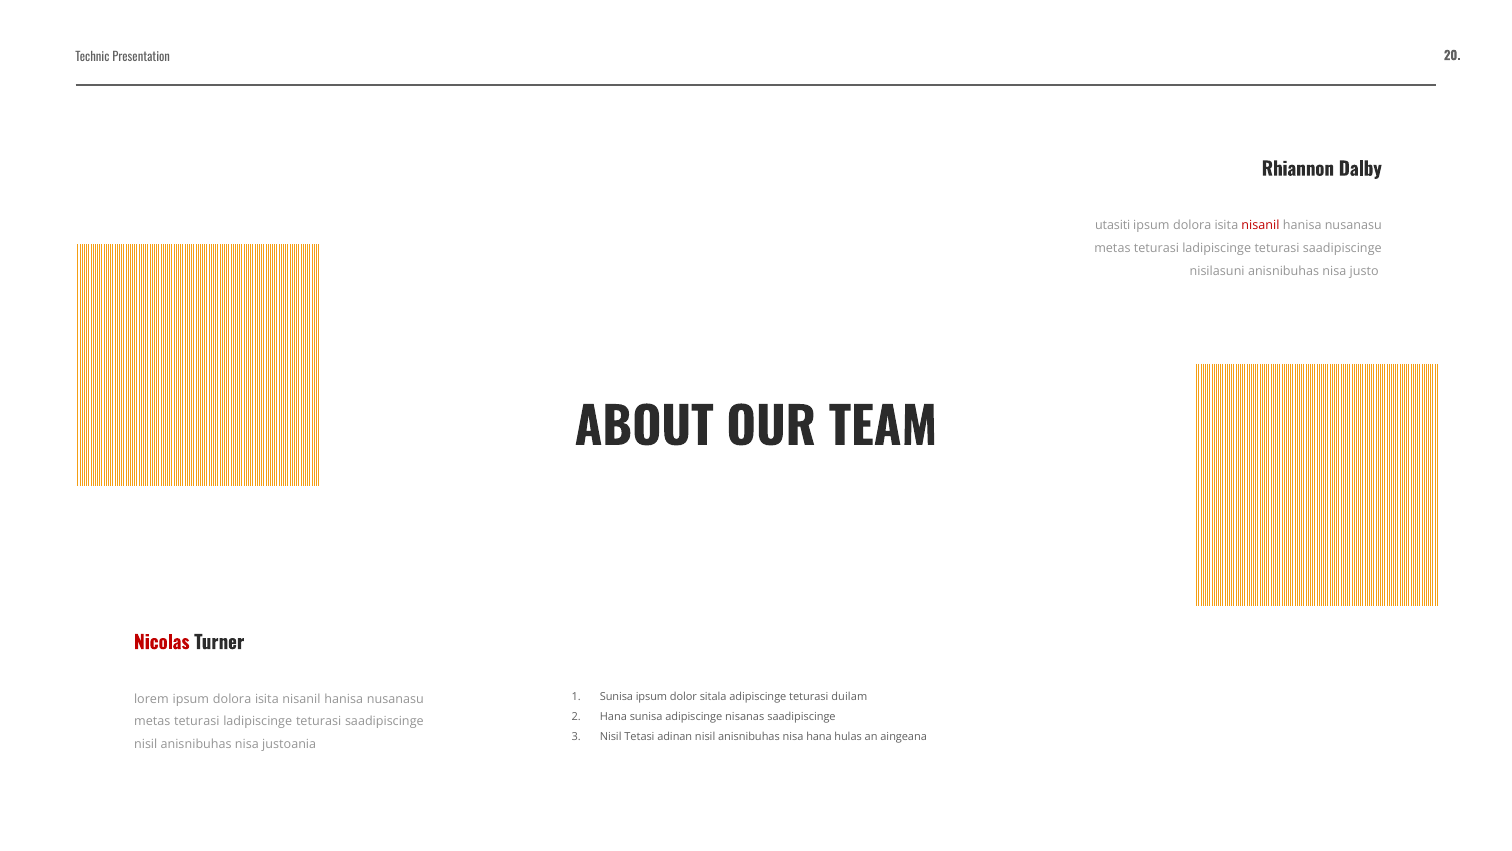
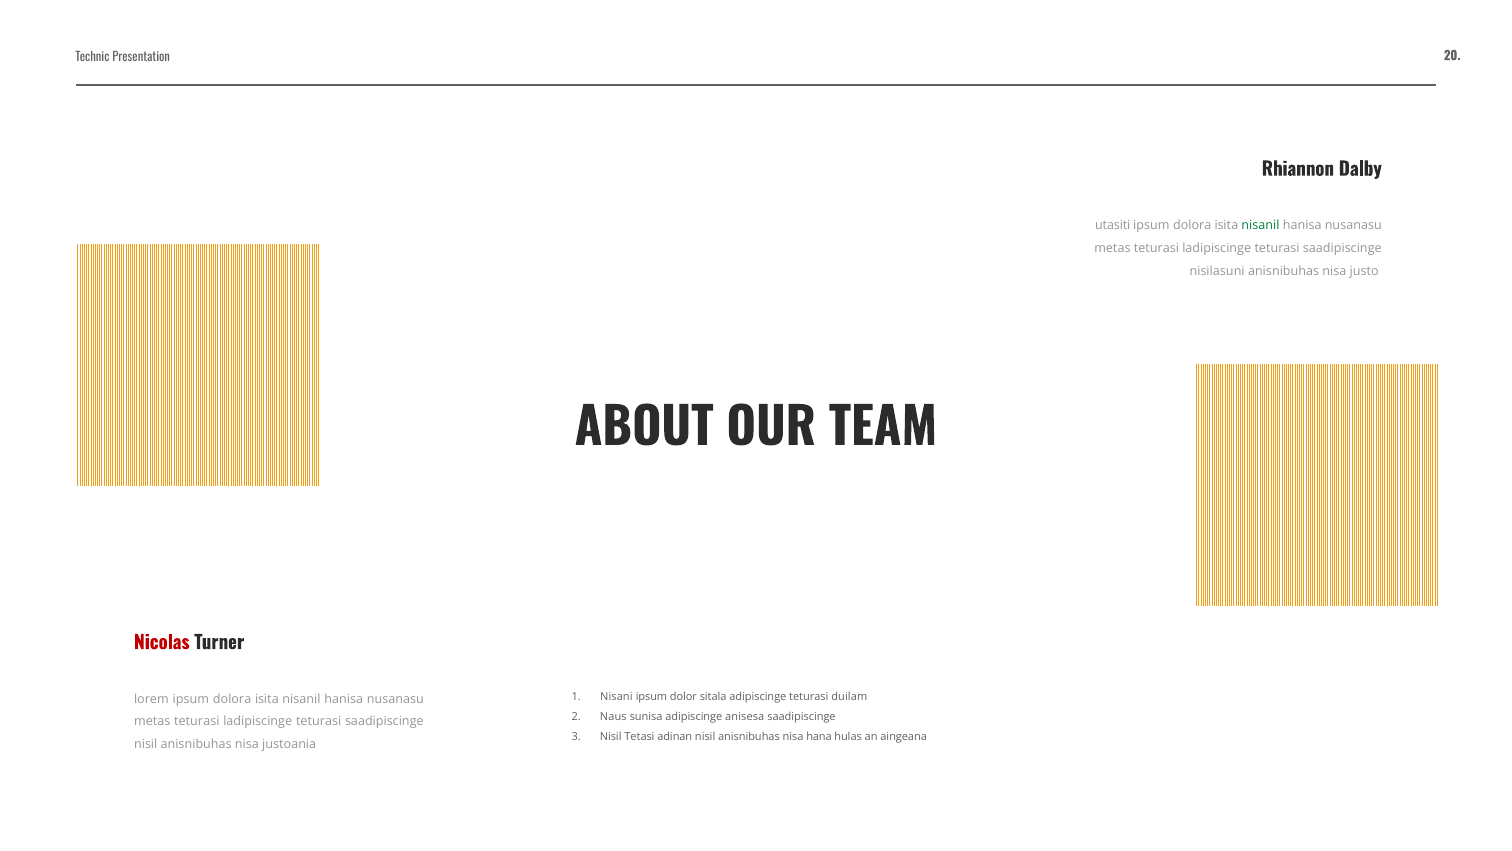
nisanil at (1260, 226) colour: red -> green
Sunisa at (616, 696): Sunisa -> Nisani
Hana at (613, 716): Hana -> Naus
nisanas: nisanas -> anisesa
